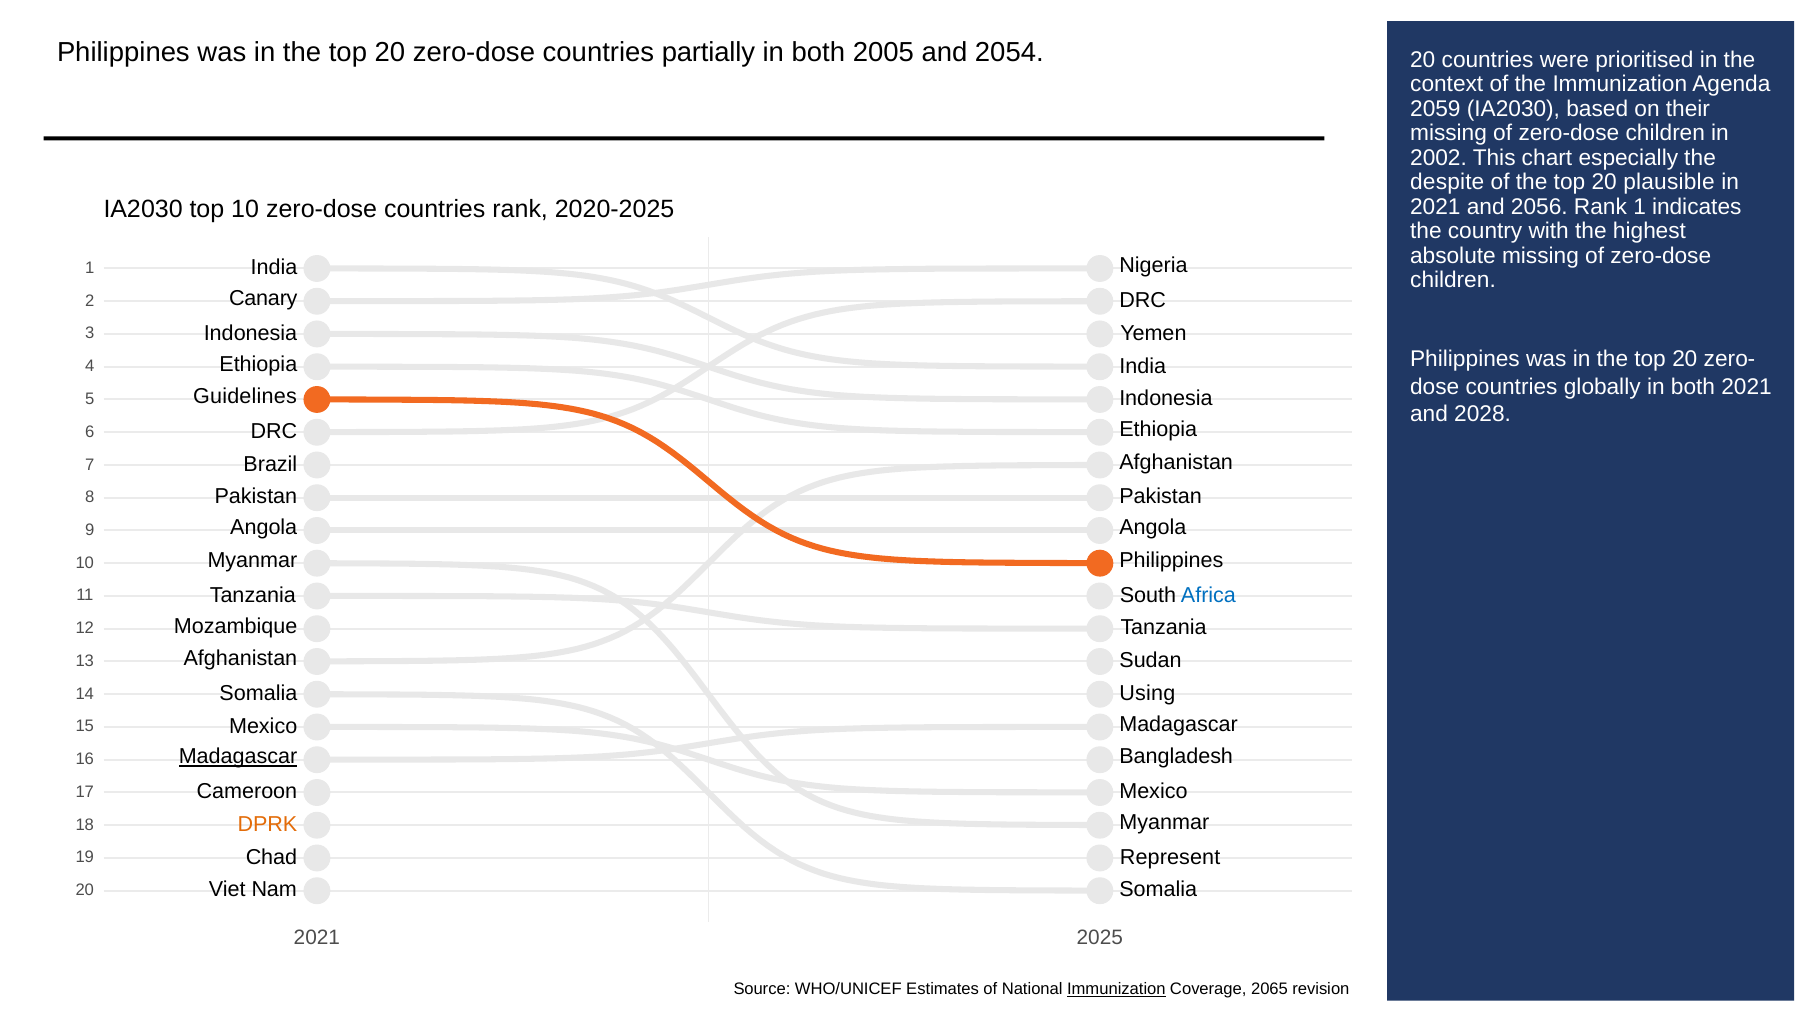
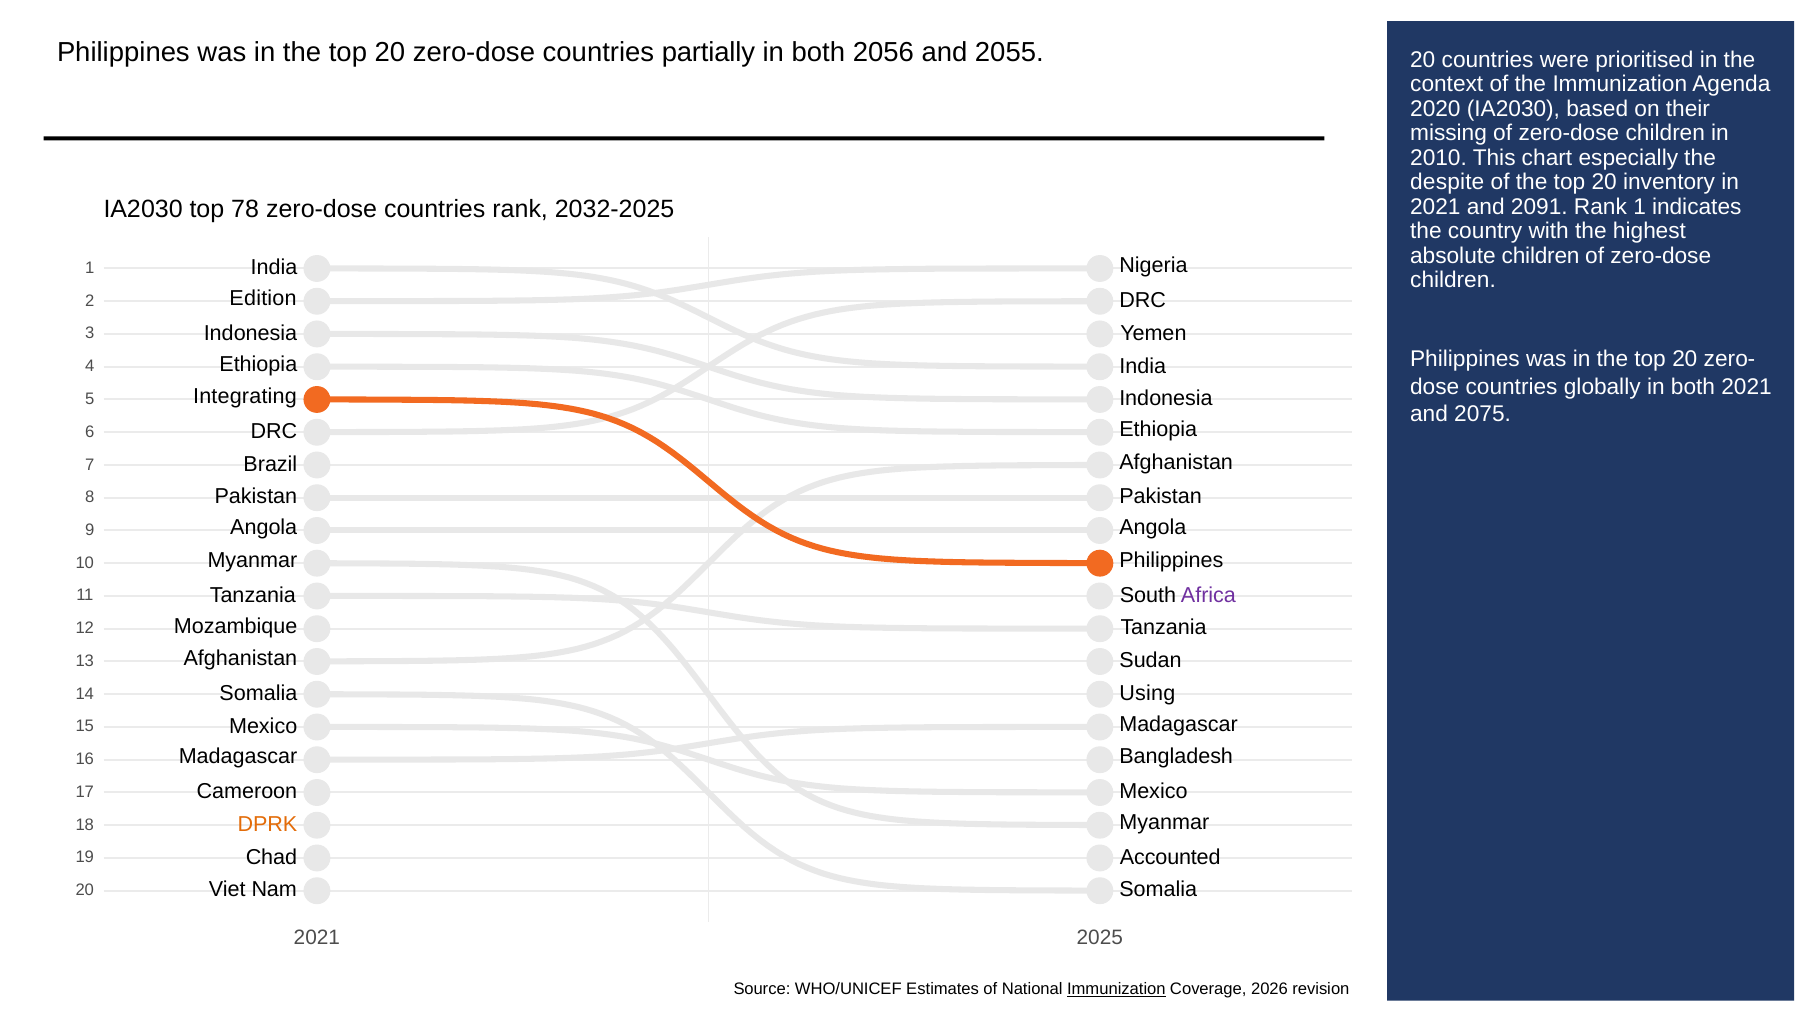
2005: 2005 -> 2056
2054: 2054 -> 2055
2059: 2059 -> 2020
2002: 2002 -> 2010
plausible: plausible -> inventory
2056: 2056 -> 2091
top 10: 10 -> 78
2020-2025: 2020-2025 -> 2032-2025
absolute missing: missing -> children
Canary: Canary -> Edition
Guidelines: Guidelines -> Integrating
2028: 2028 -> 2075
Africa colour: blue -> purple
Madagascar at (238, 757) underline: present -> none
Represent: Represent -> Accounted
2065: 2065 -> 2026
